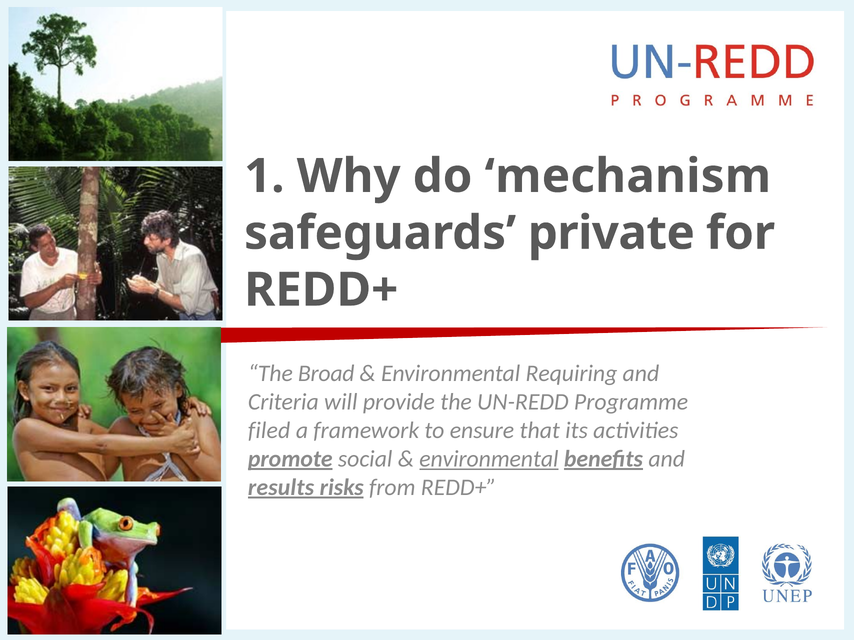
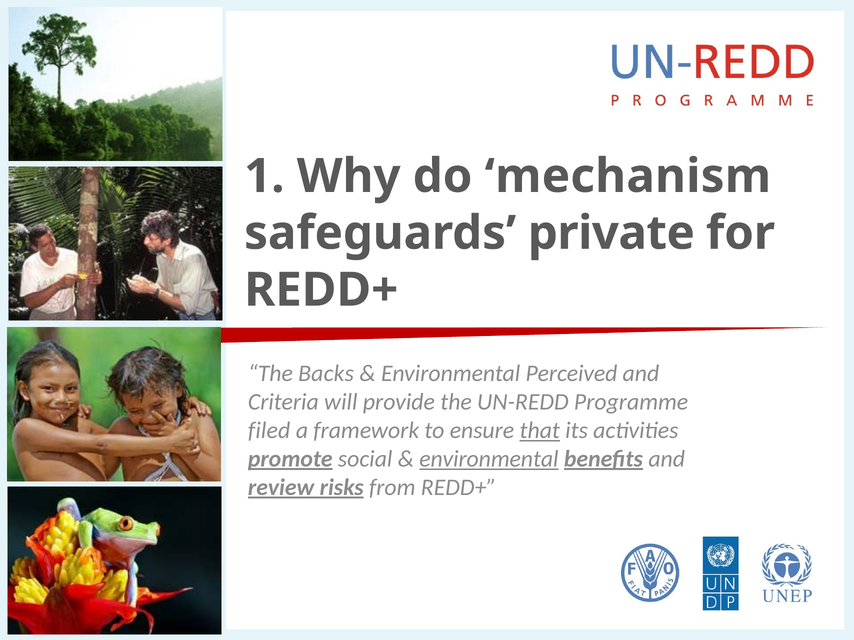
Broad: Broad -> Backs
Requiring: Requiring -> Perceived
that underline: none -> present
results: results -> review
